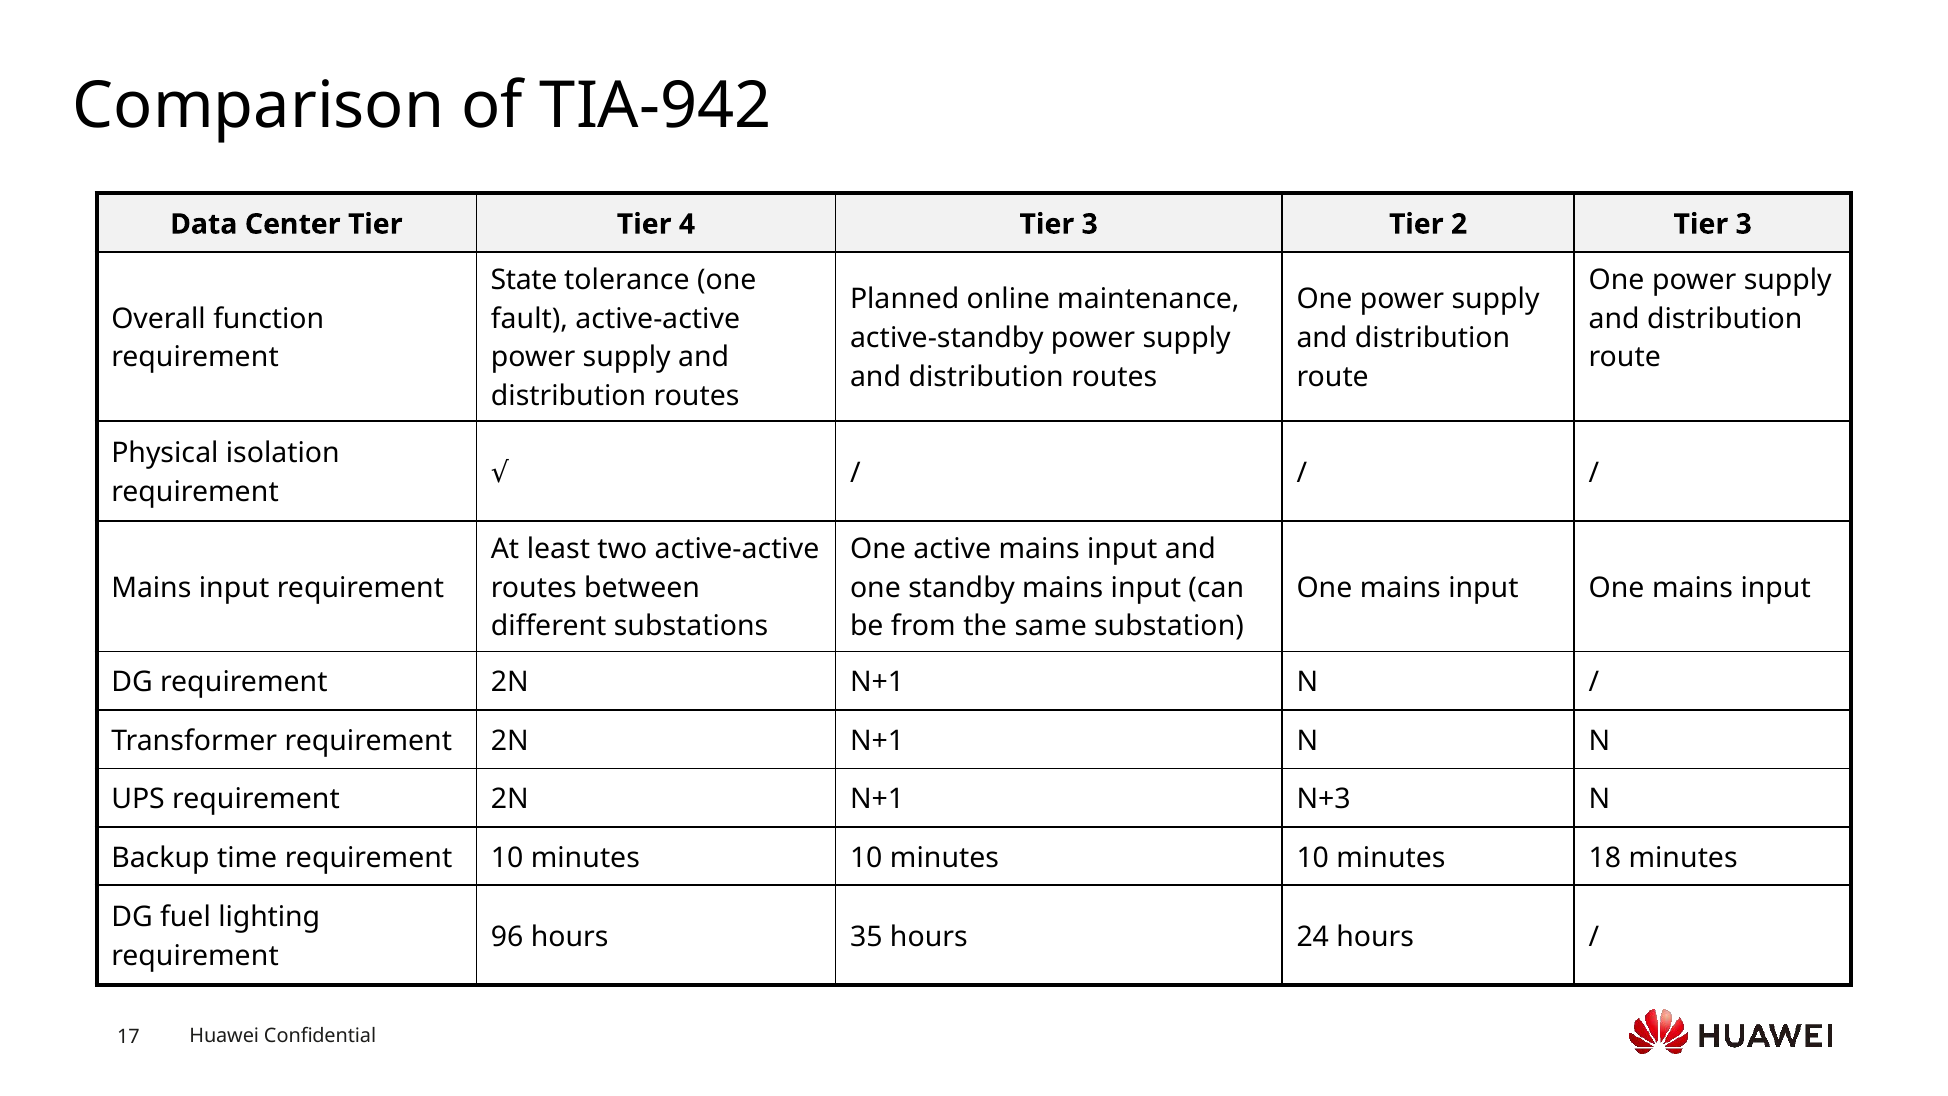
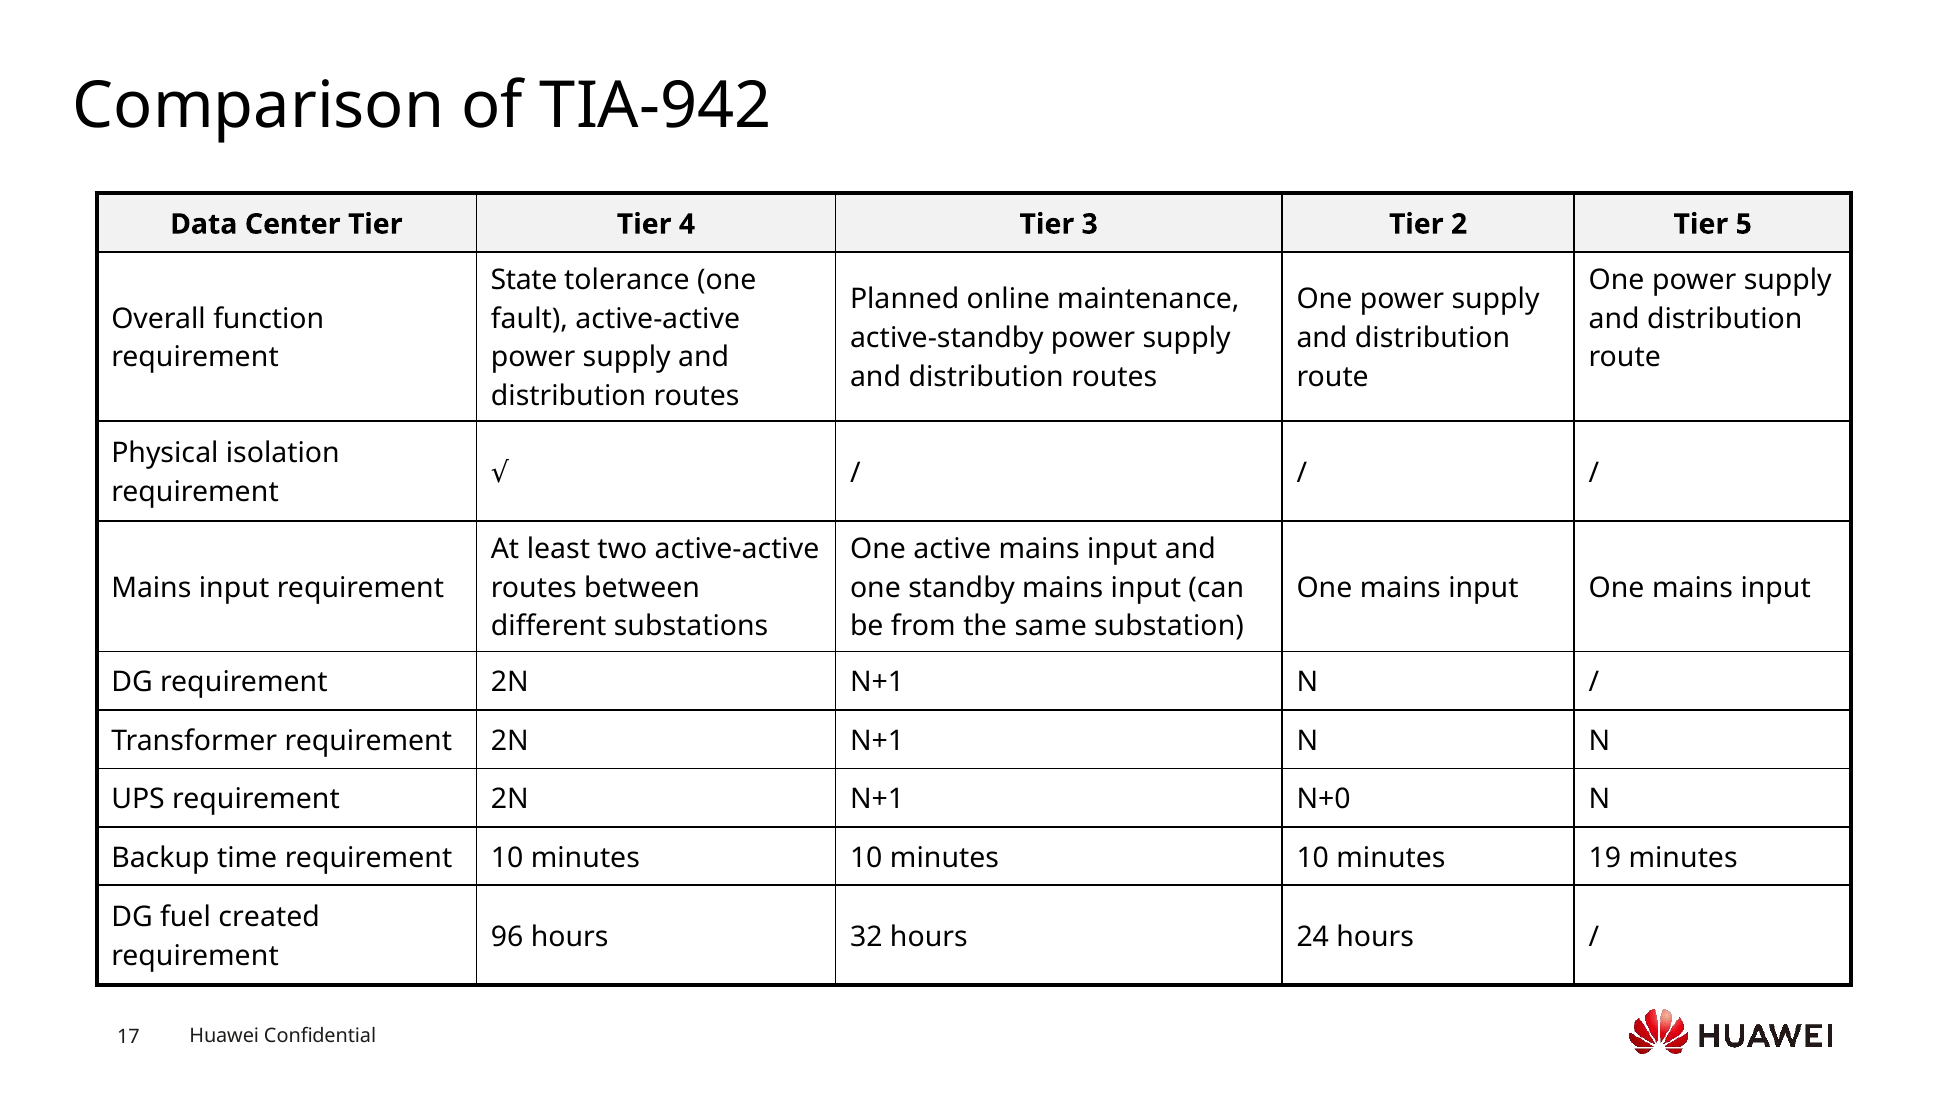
2 Tier 3: 3 -> 5
N+3: N+3 -> N+0
18: 18 -> 19
lighting: lighting -> created
35: 35 -> 32
